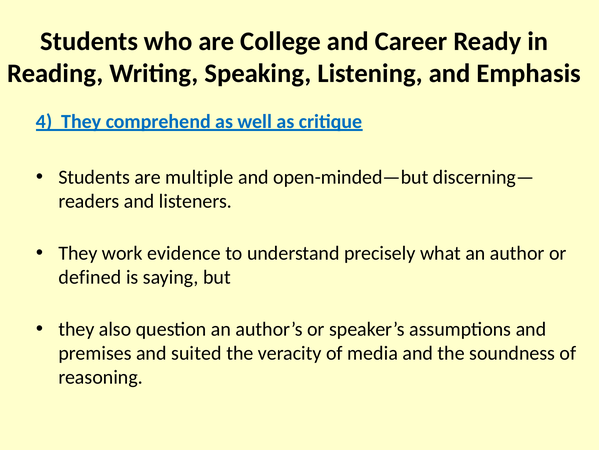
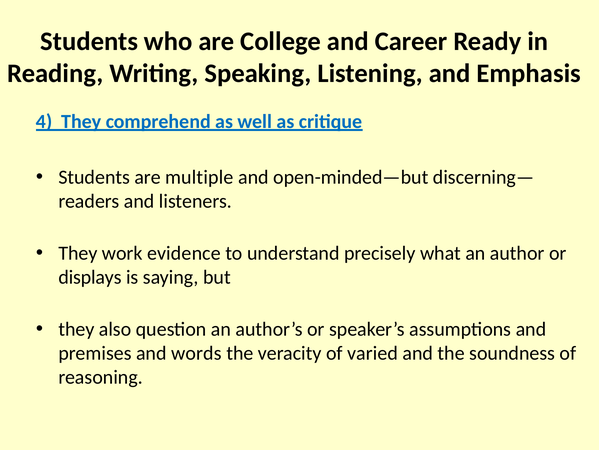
defined: defined -> displays
suited: suited -> words
media: media -> varied
